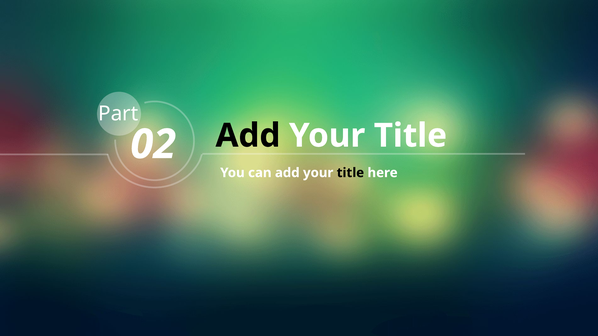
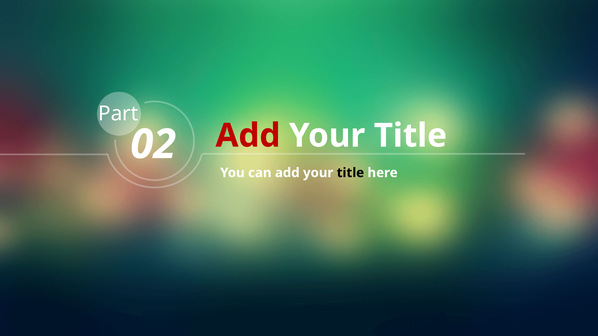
Add at (248, 136) colour: black -> red
